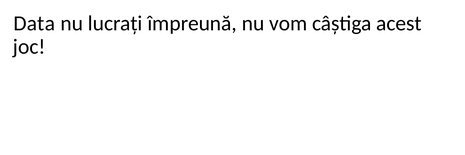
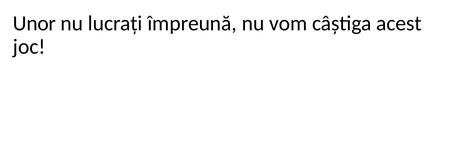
Data: Data -> Unor
